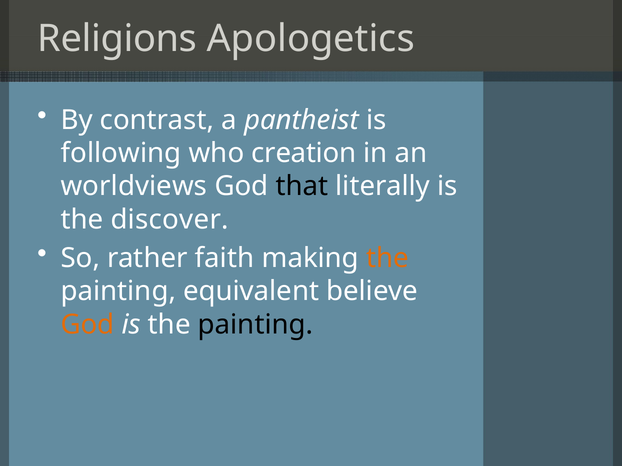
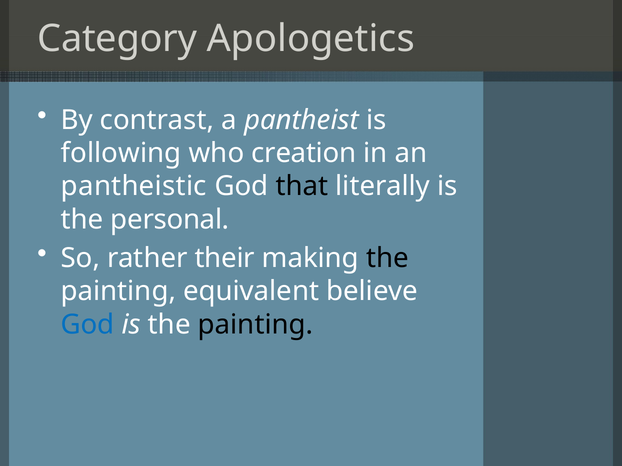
Religions: Religions -> Category
worldviews: worldviews -> pantheistic
discover: discover -> personal
faith: faith -> their
the at (388, 258) colour: orange -> black
God at (88, 325) colour: orange -> blue
